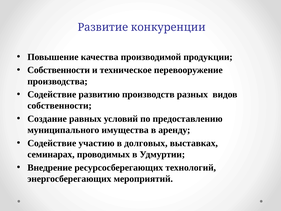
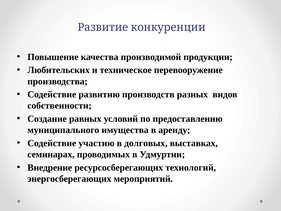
Собственности at (59, 70): Собственности -> Любительских
